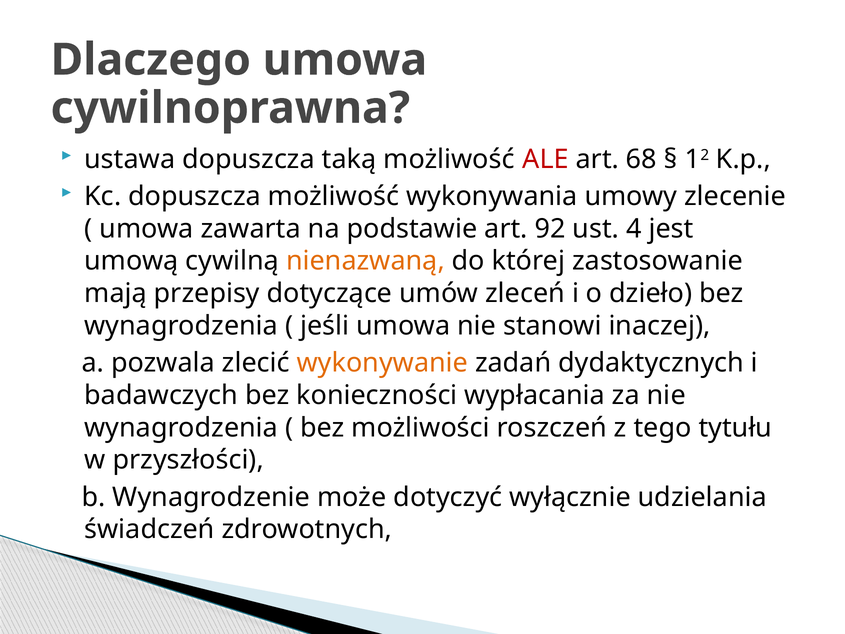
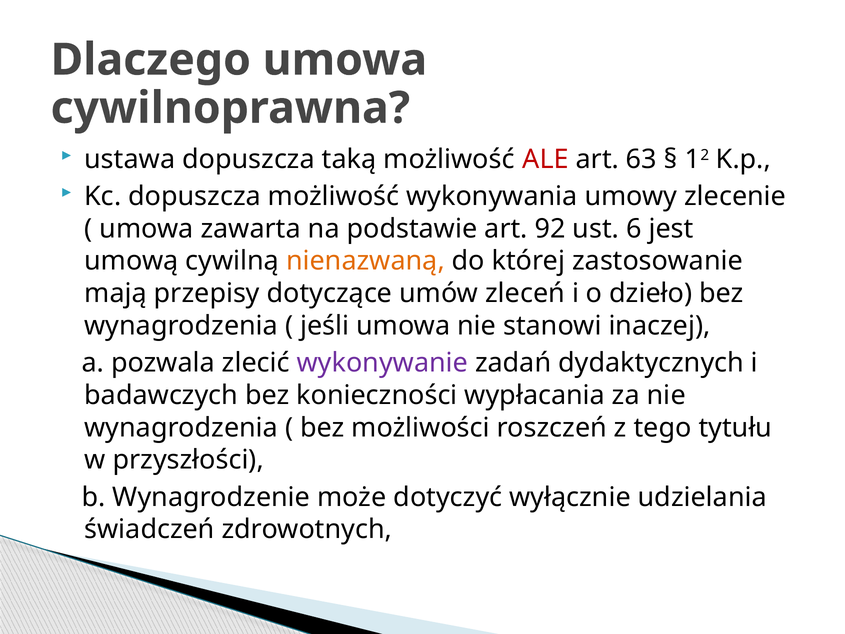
68: 68 -> 63
4: 4 -> 6
wykonywanie colour: orange -> purple
